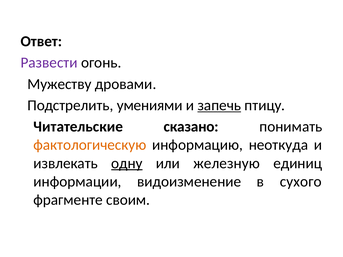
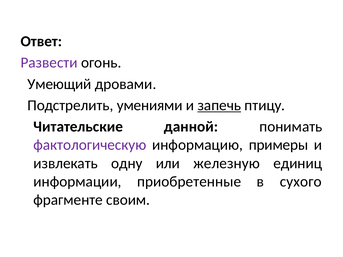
Мужеству: Мужеству -> Умеющий
сказано: сказано -> данной
фактологическую colour: orange -> purple
неоткуда: неоткуда -> примеры
одну underline: present -> none
видоизменение: видоизменение -> приобретенные
